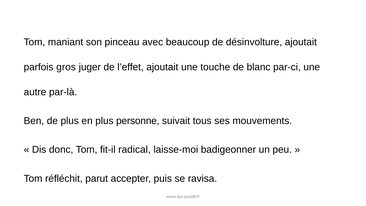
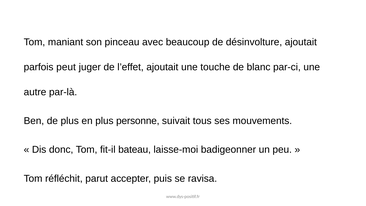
gros: gros -> peut
radical: radical -> bateau
